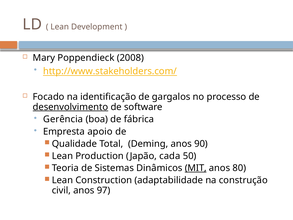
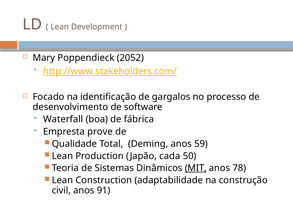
2008: 2008 -> 2052
desenvolvimento underline: present -> none
Gerência: Gerência -> Waterfall
apoio: apoio -> prove
90: 90 -> 59
80: 80 -> 78
97: 97 -> 91
